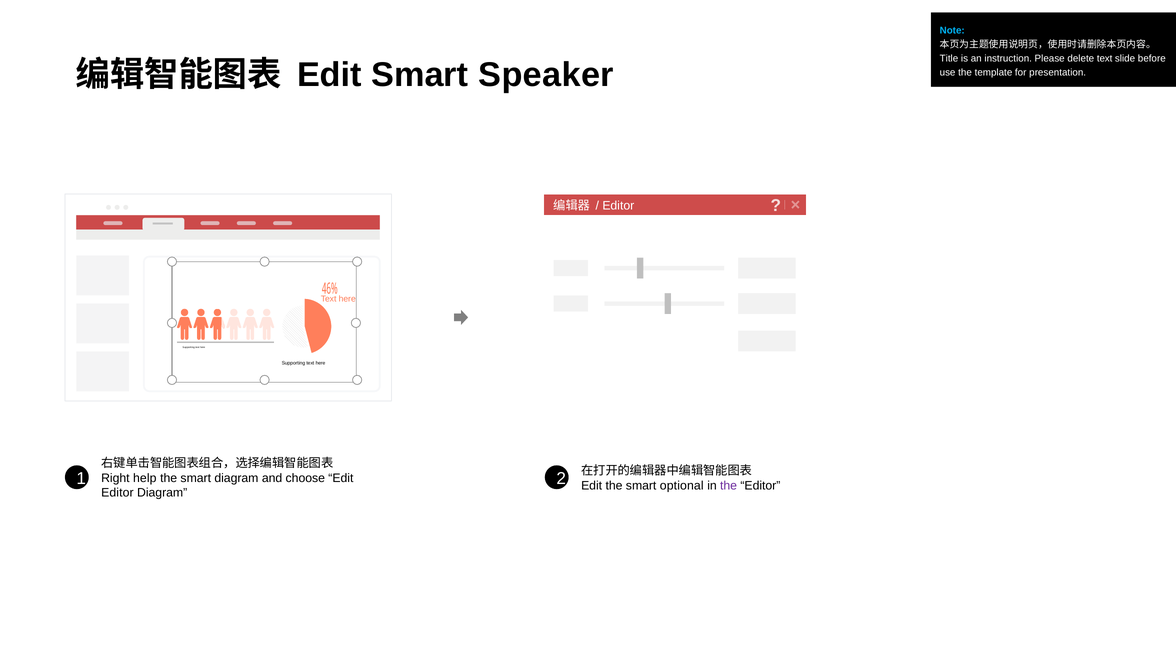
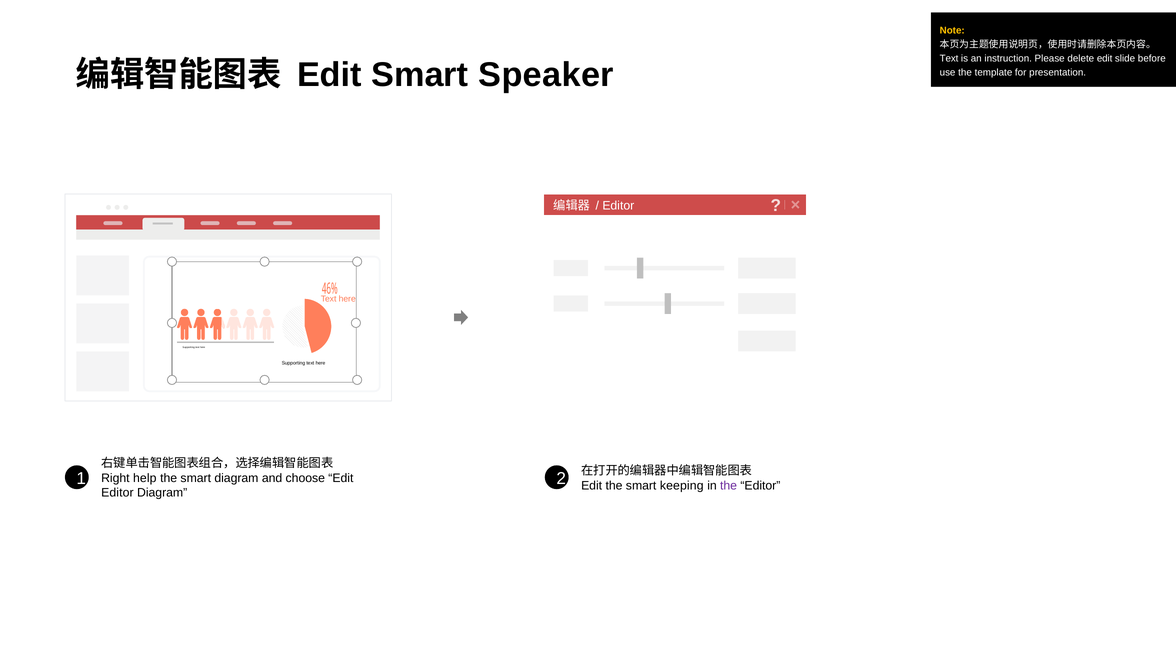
Note colour: light blue -> yellow
Title at (949, 58): Title -> Text
delete text: text -> edit
optional: optional -> keeping
